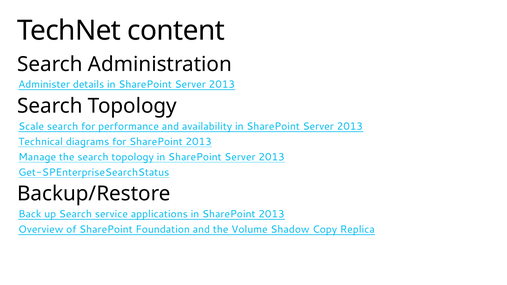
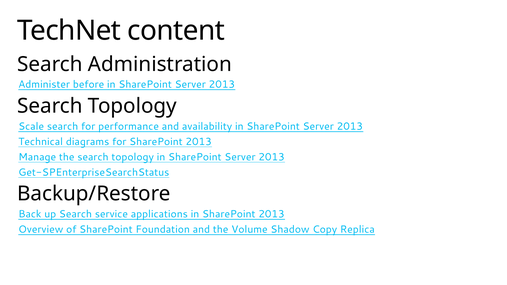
details: details -> before
